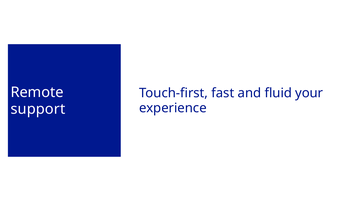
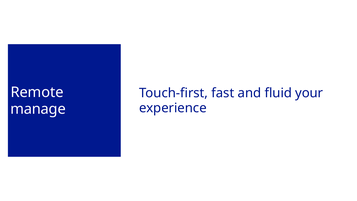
support: support -> manage
